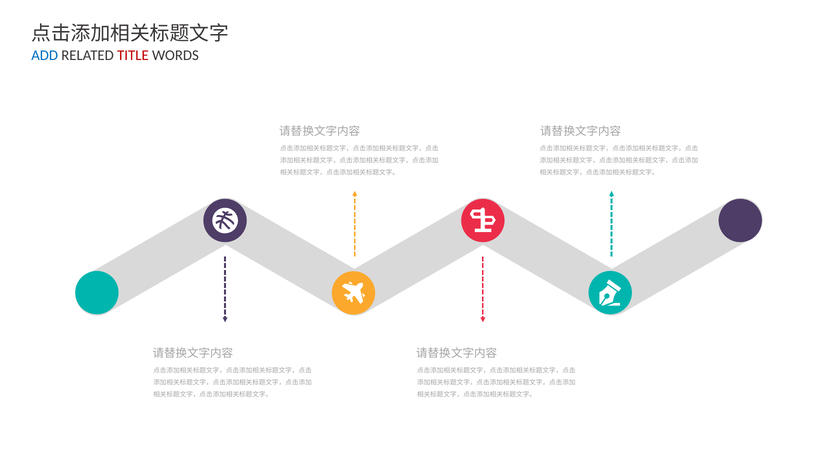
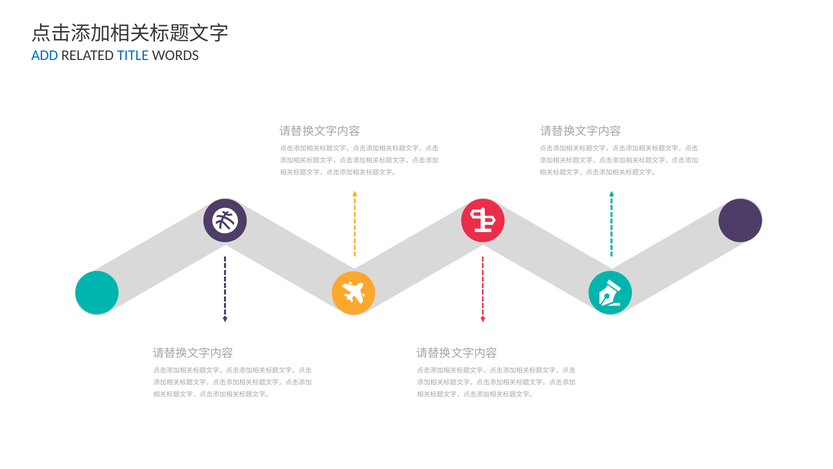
TITLE colour: red -> blue
